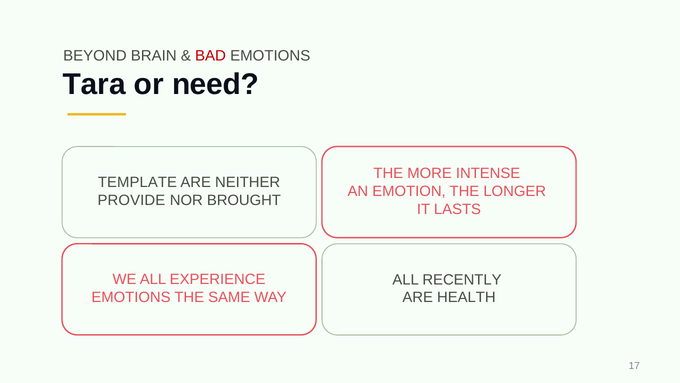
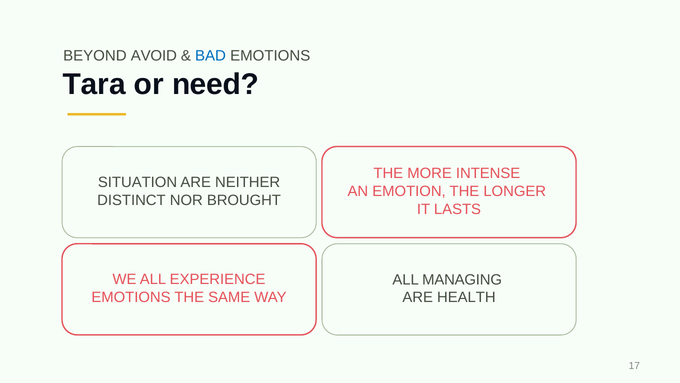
BRAIN: BRAIN -> AVOID
BAD colour: red -> blue
TEMPLATE: TEMPLATE -> SITUATION
PROVIDE: PROVIDE -> DISTINCT
RECENTLY: RECENTLY -> MANAGING
